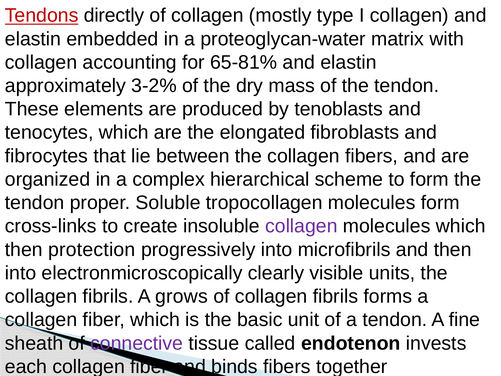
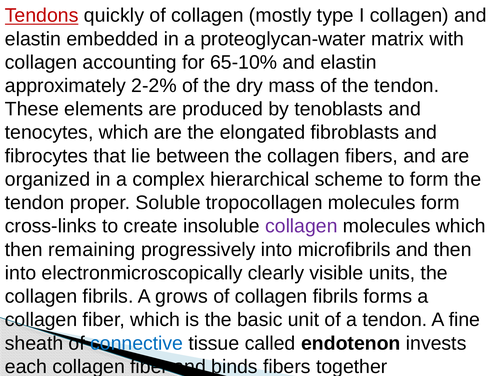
directly: directly -> quickly
65-81%: 65-81% -> 65-10%
3-2%: 3-2% -> 2-2%
protection: protection -> remaining
connective colour: purple -> blue
